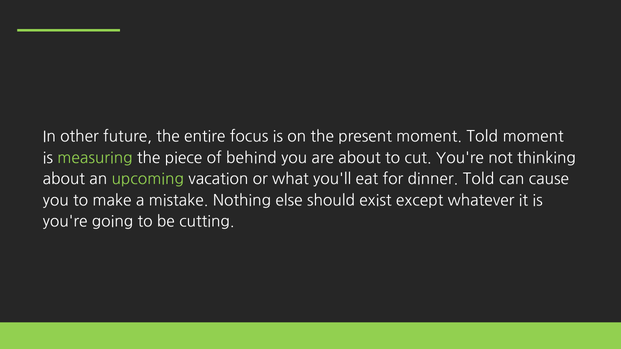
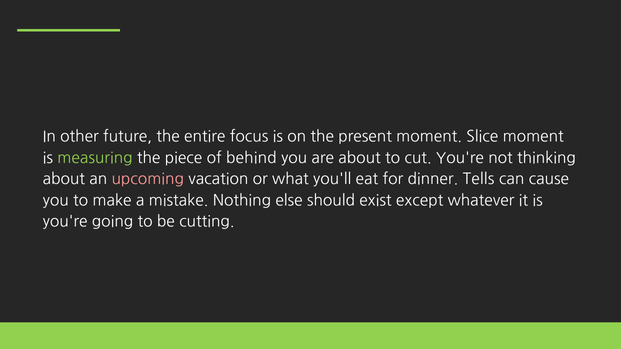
moment Told: Told -> Slice
upcoming colour: light green -> pink
dinner Told: Told -> Tells
